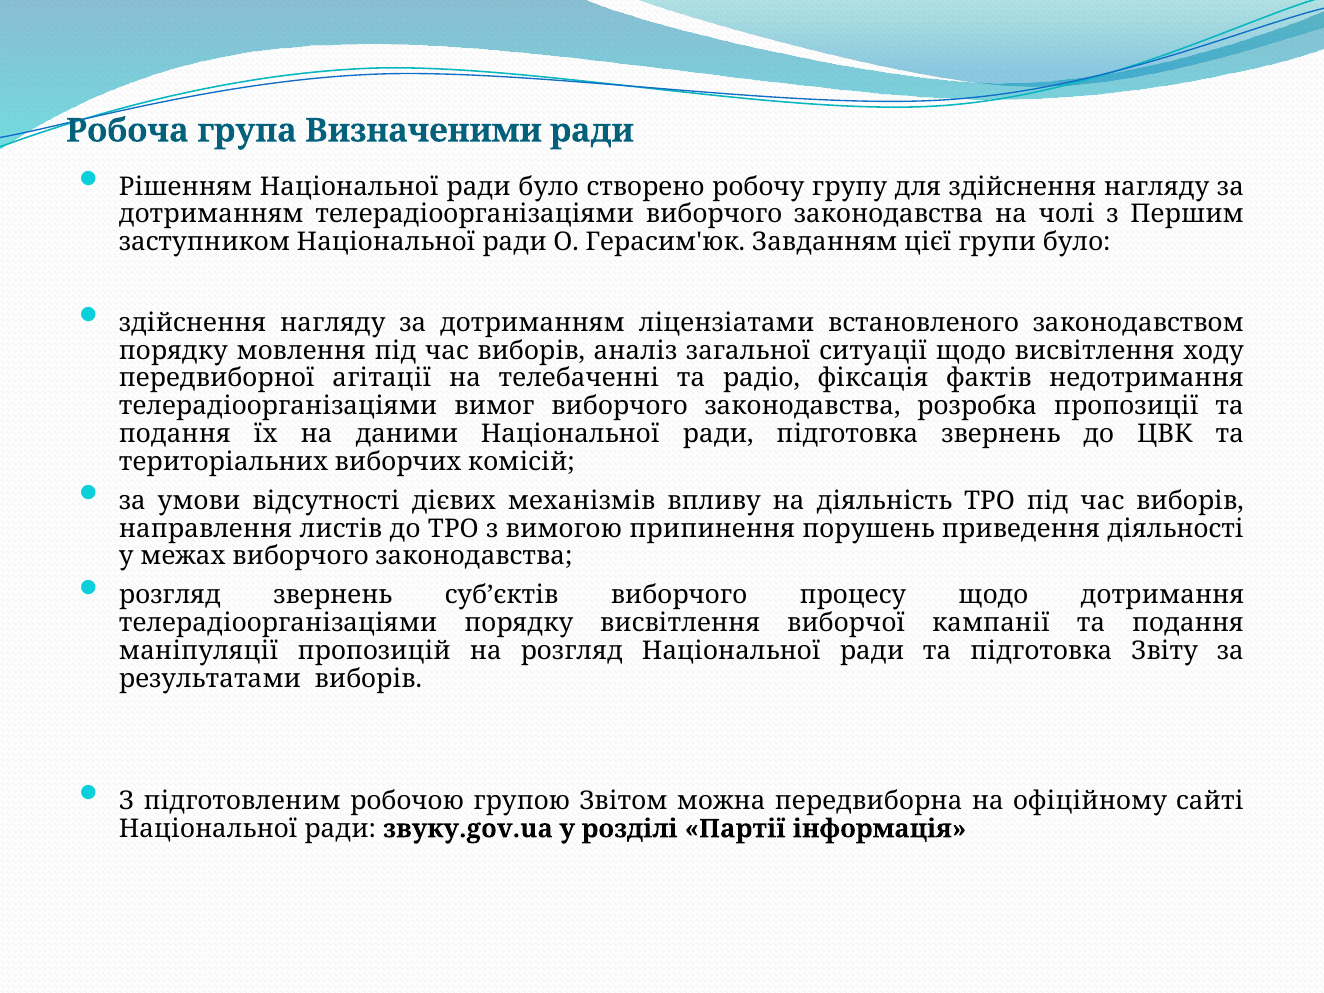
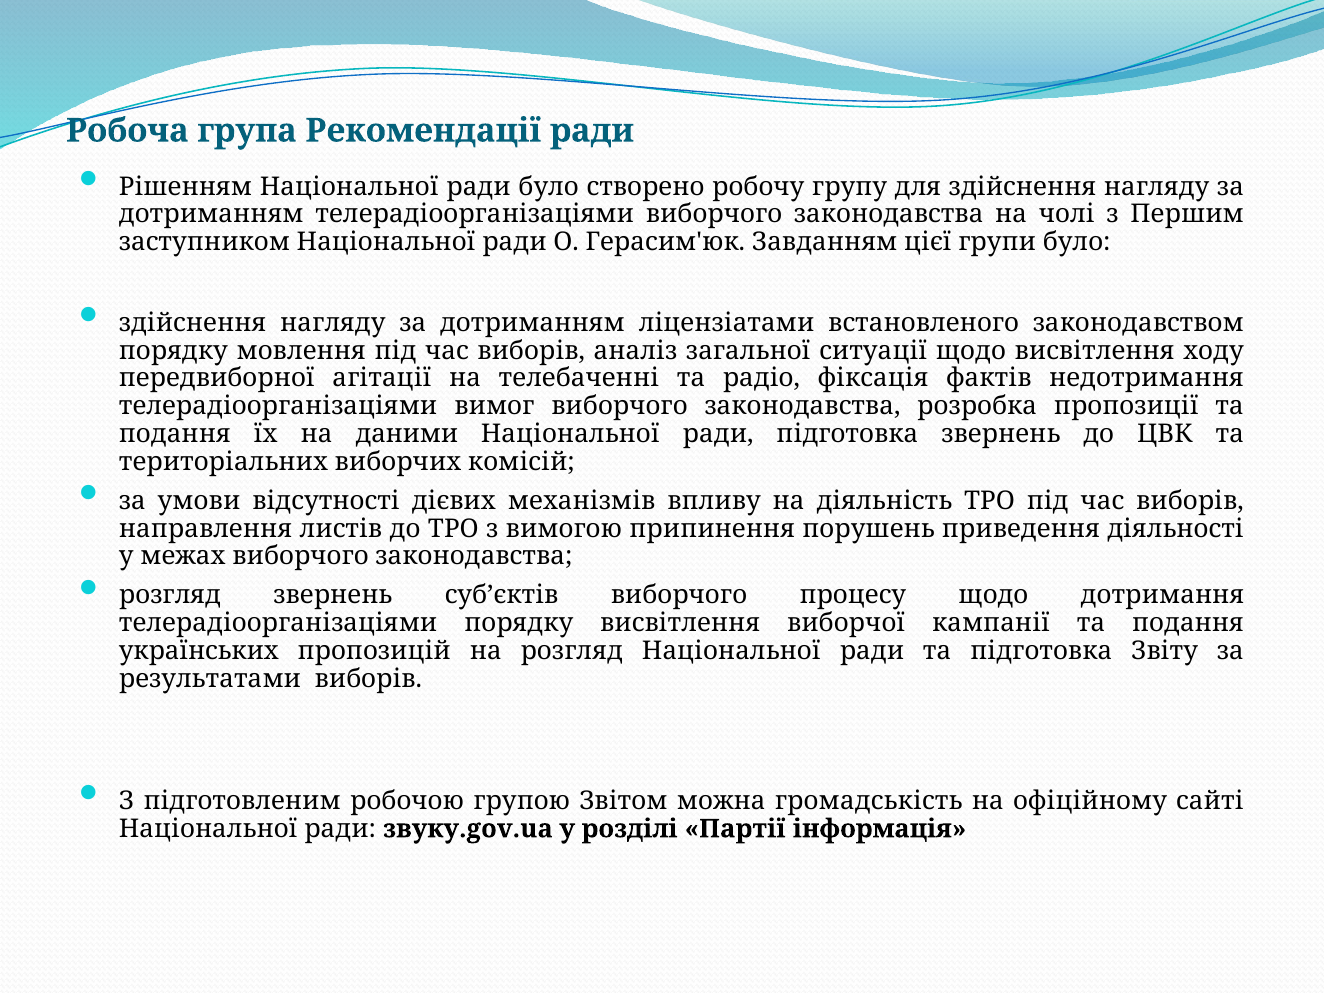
Визначеними: Визначеними -> Рекомендації
маніпуляції: маніпуляції -> українських
передвиборна: передвиборна -> громадськість
